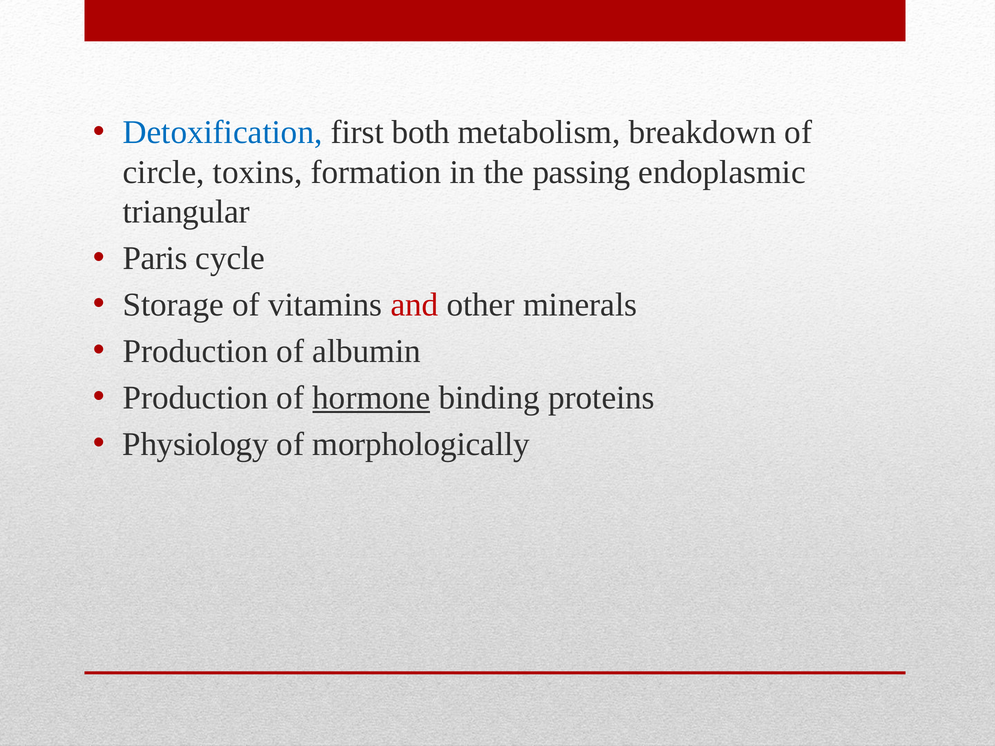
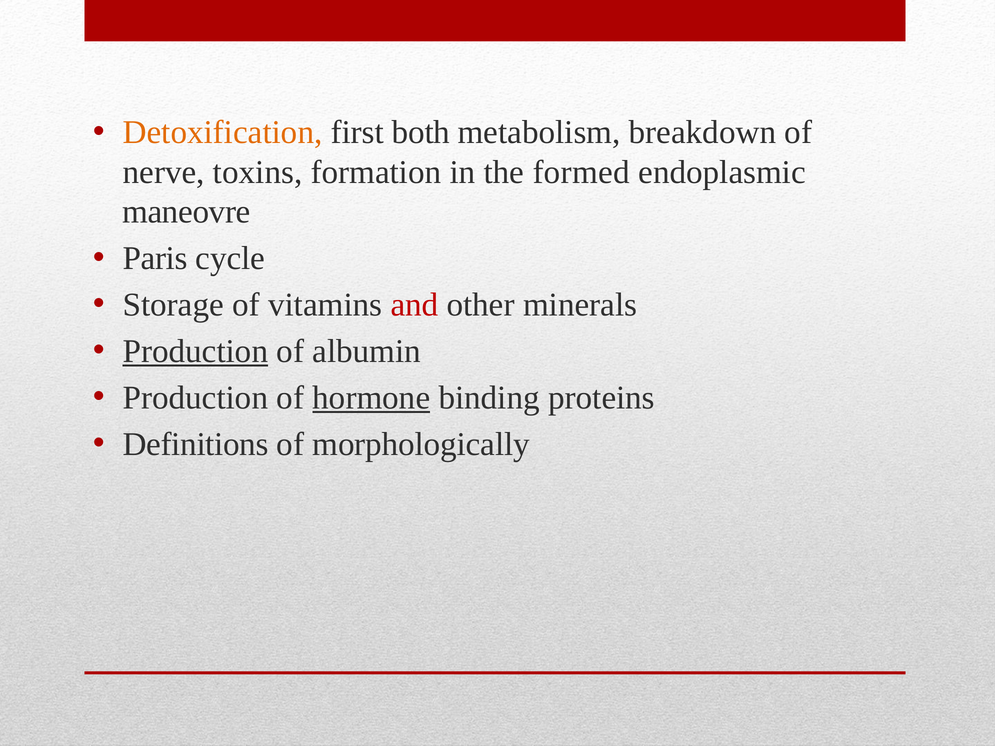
Detoxification colour: blue -> orange
circle: circle -> nerve
passing: passing -> formed
triangular: triangular -> maneovre
Production at (195, 351) underline: none -> present
Physiology: Physiology -> Definitions
